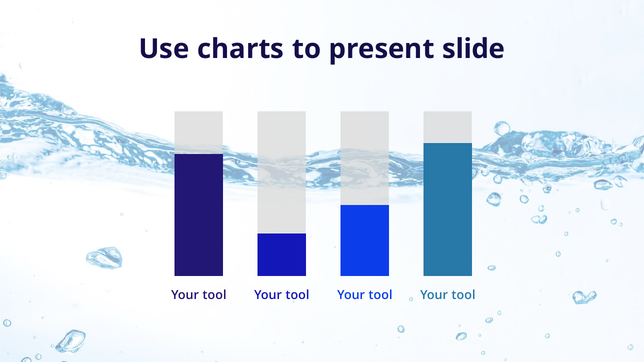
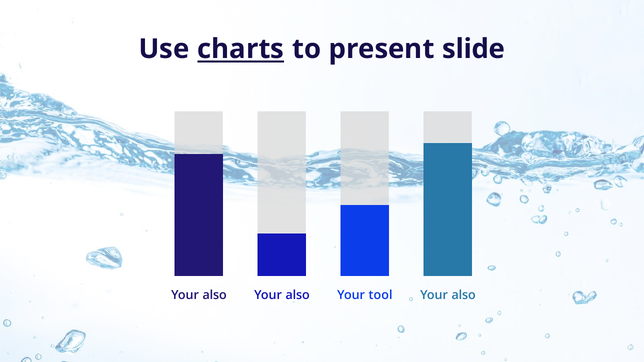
charts underline: none -> present
tool at (215, 295): tool -> also
tool at (297, 295): tool -> also
tool at (464, 295): tool -> also
